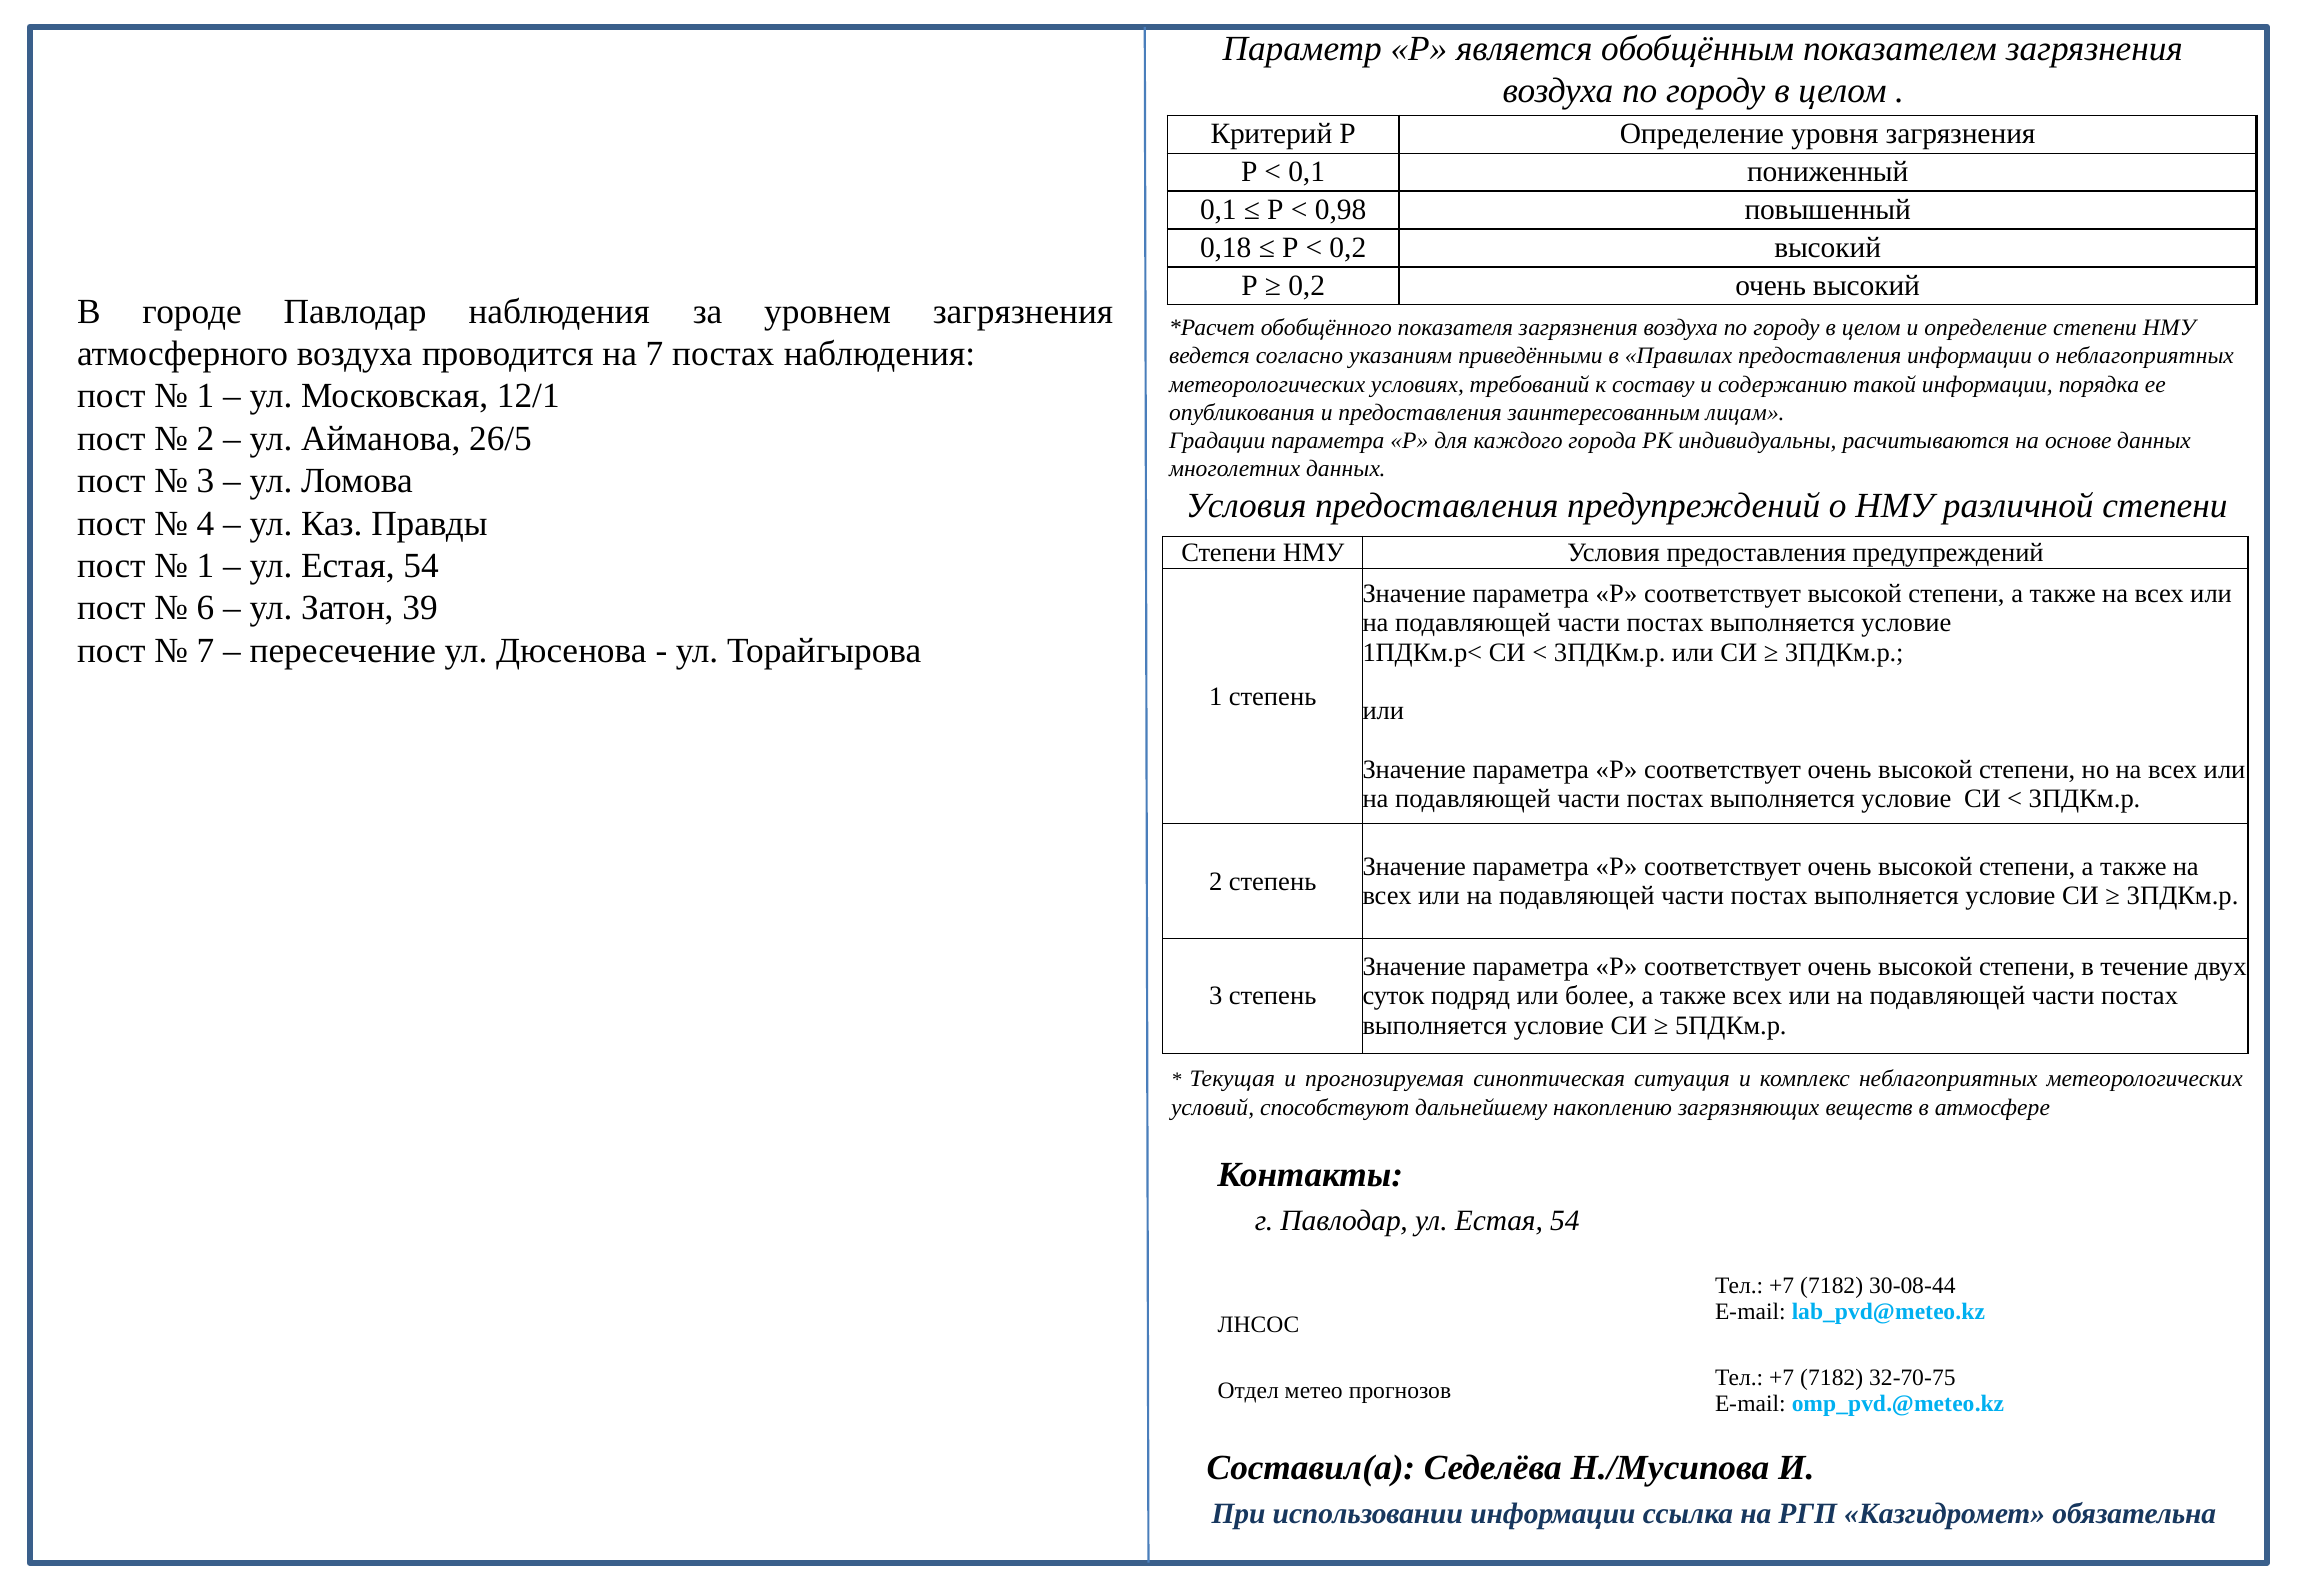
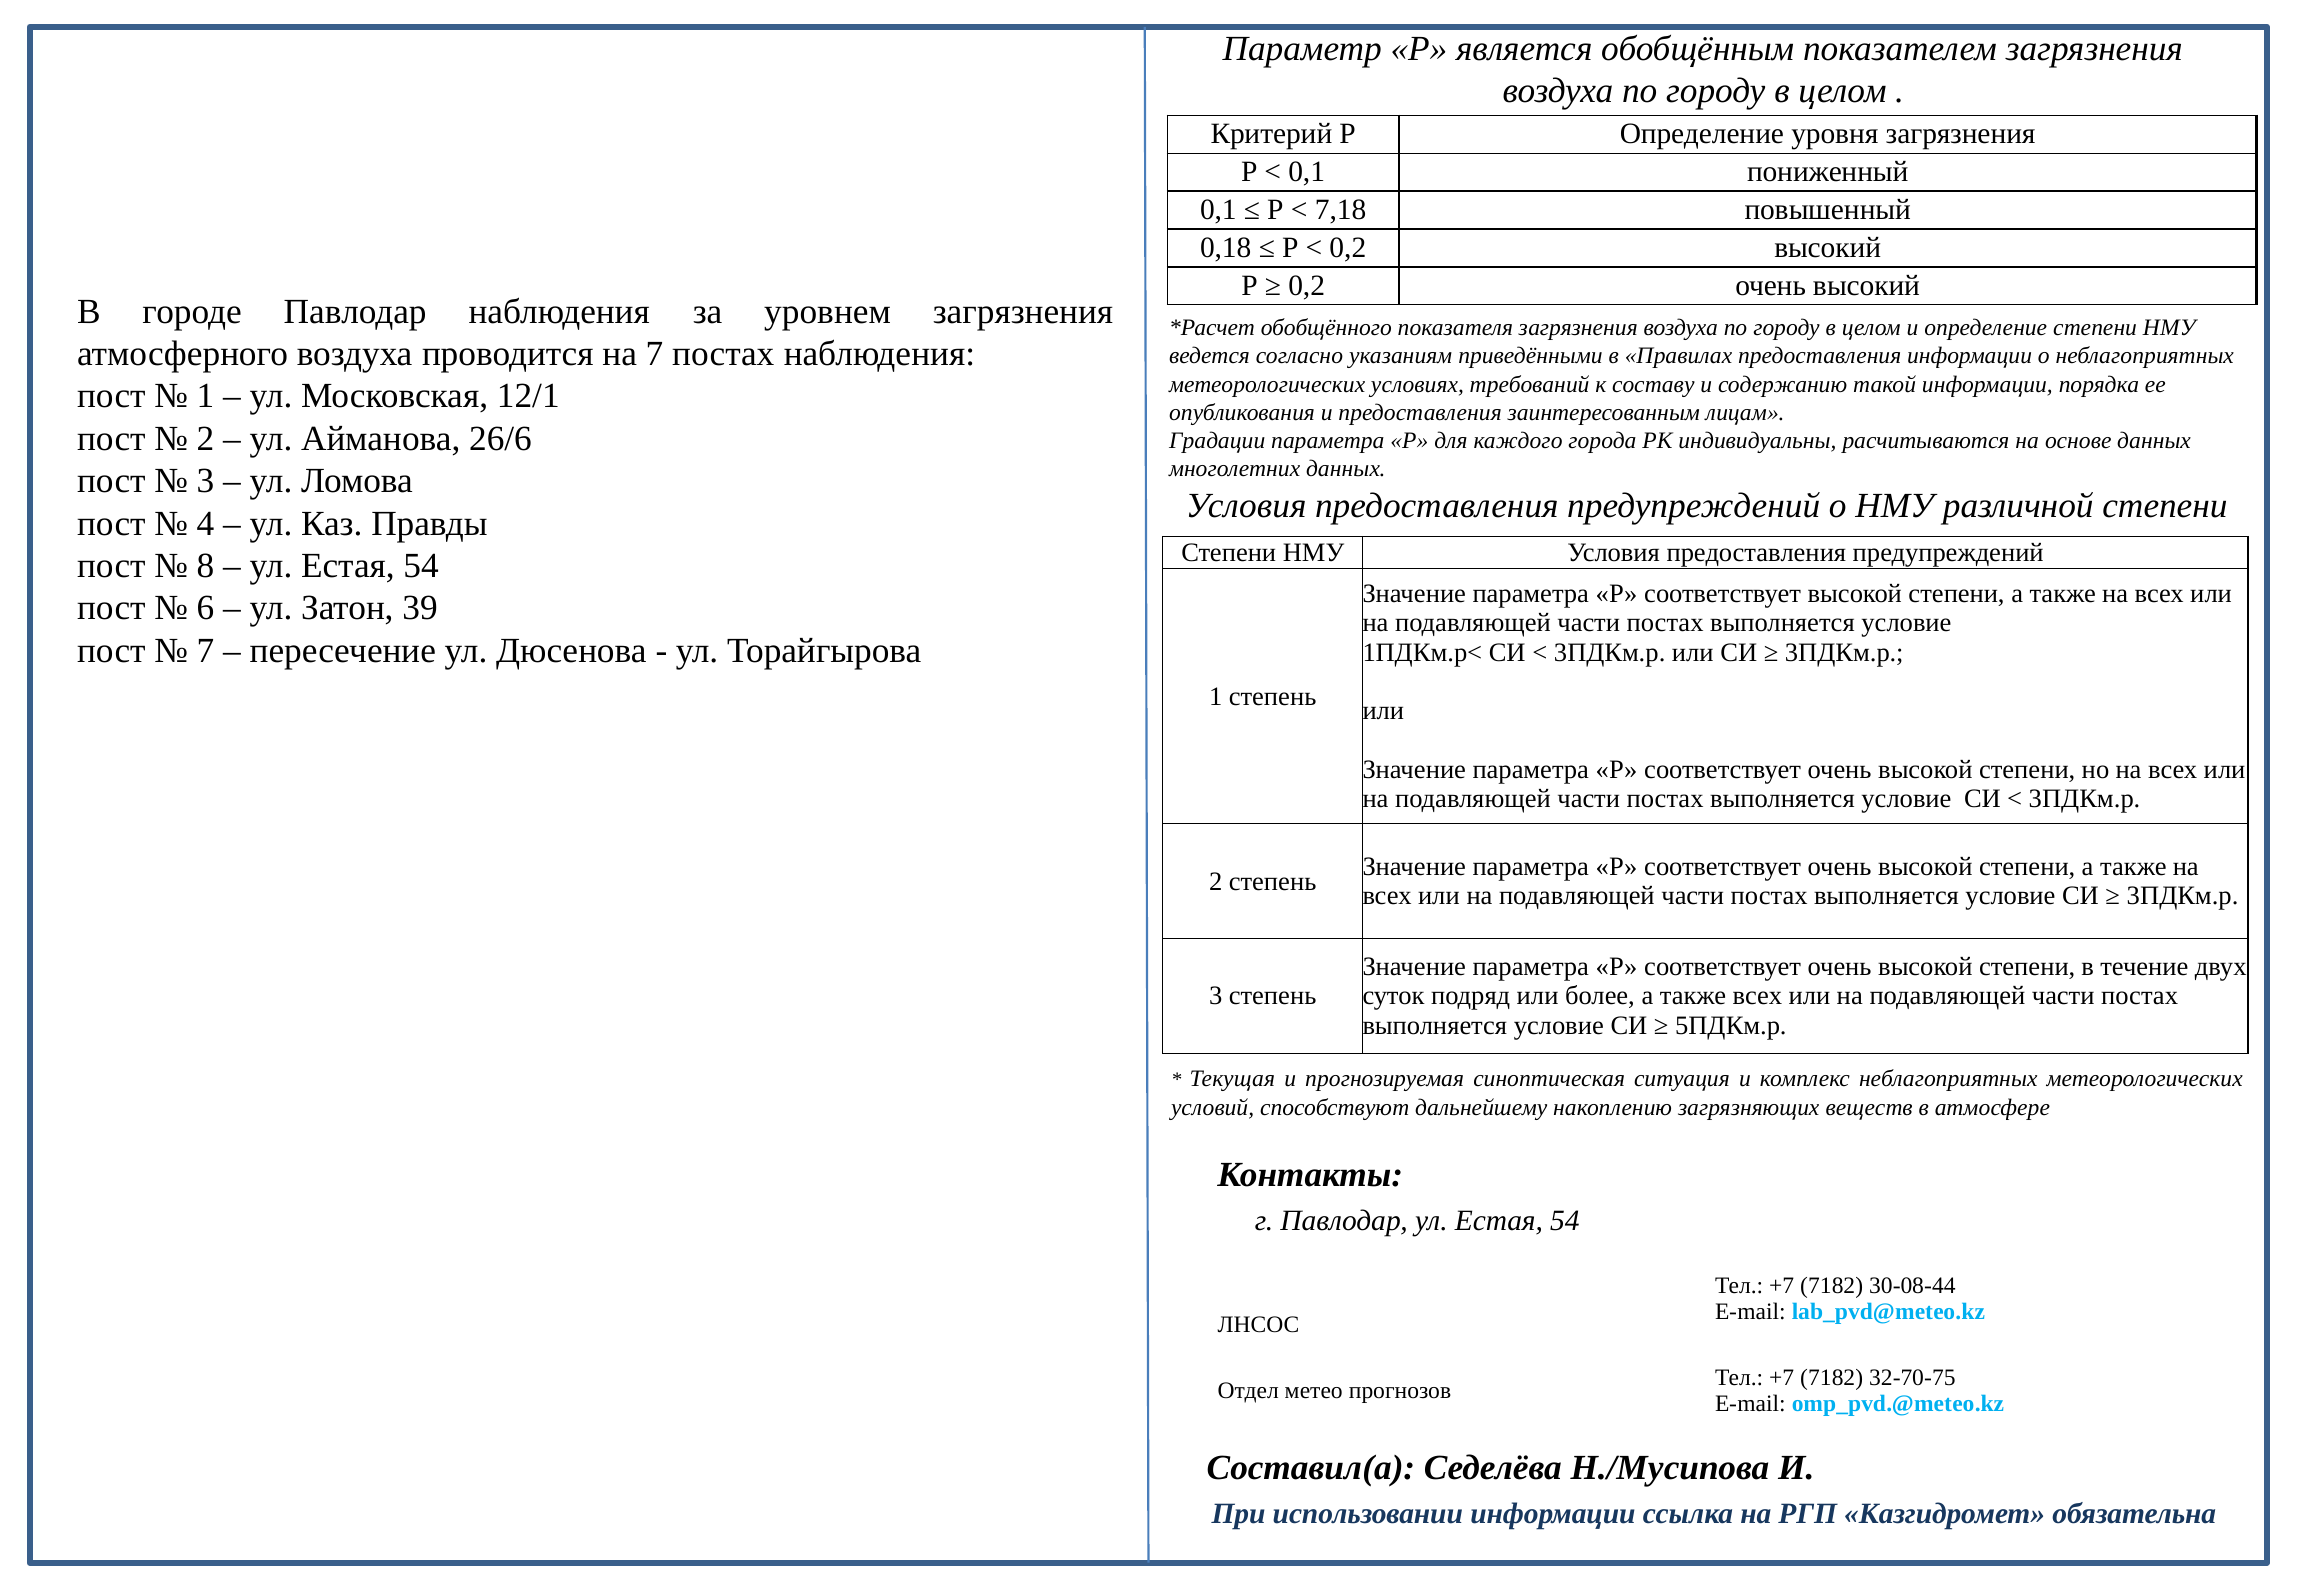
0,98: 0,98 -> 7,18
26/5: 26/5 -> 26/6
1 at (206, 566): 1 -> 8
